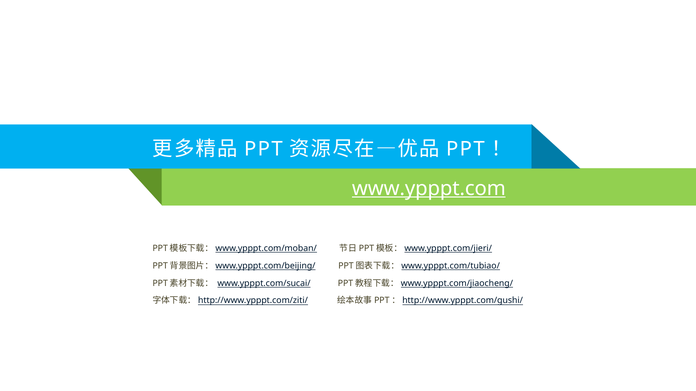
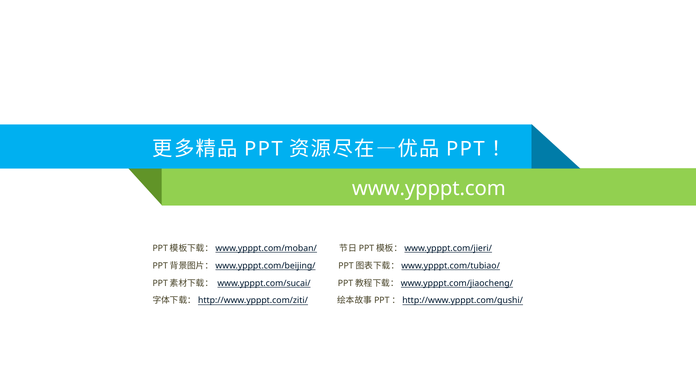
www.ypppt.com underline: present -> none
